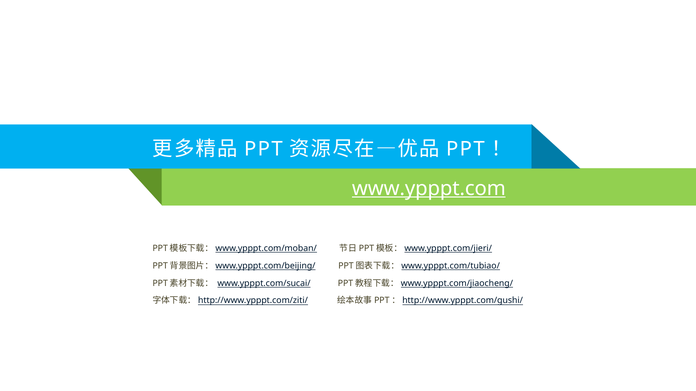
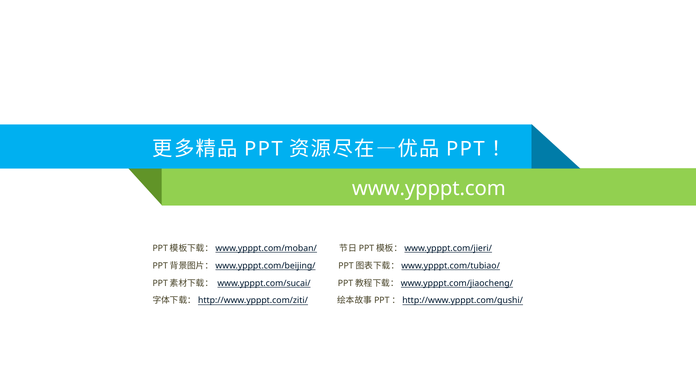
www.ypppt.com underline: present -> none
